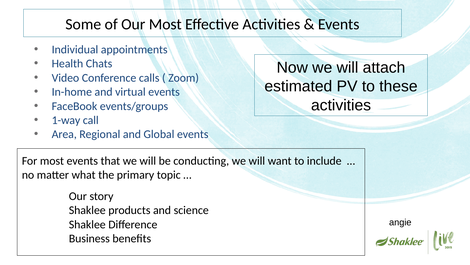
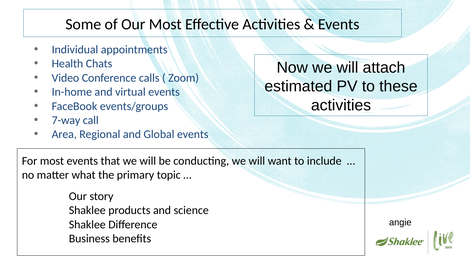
1-way: 1-way -> 7-way
